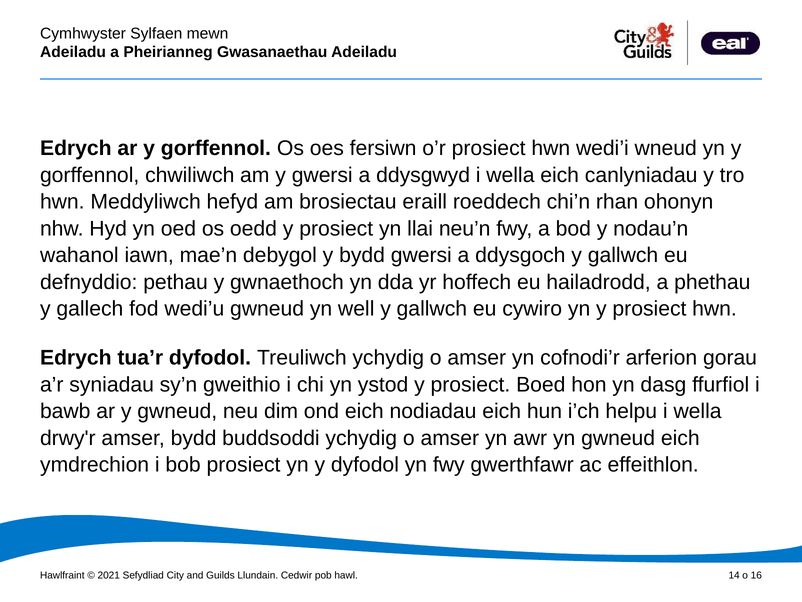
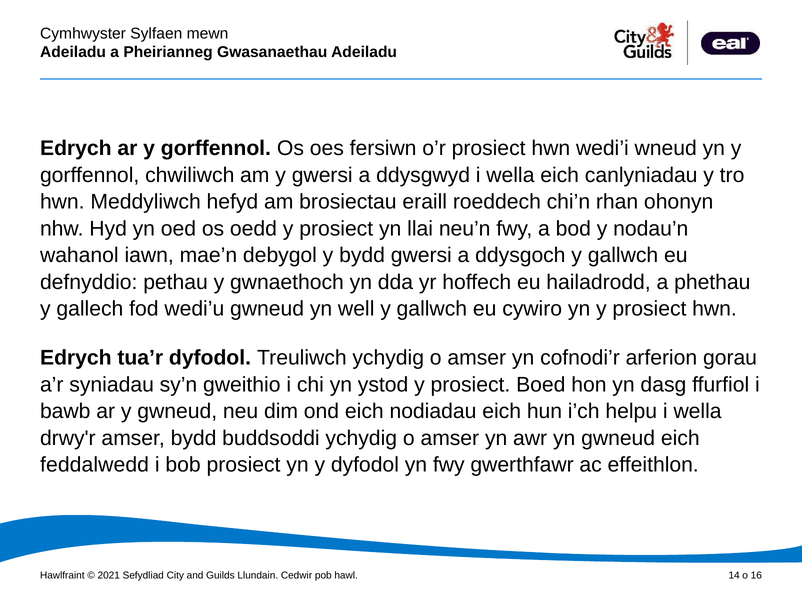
ymdrechion: ymdrechion -> feddalwedd
